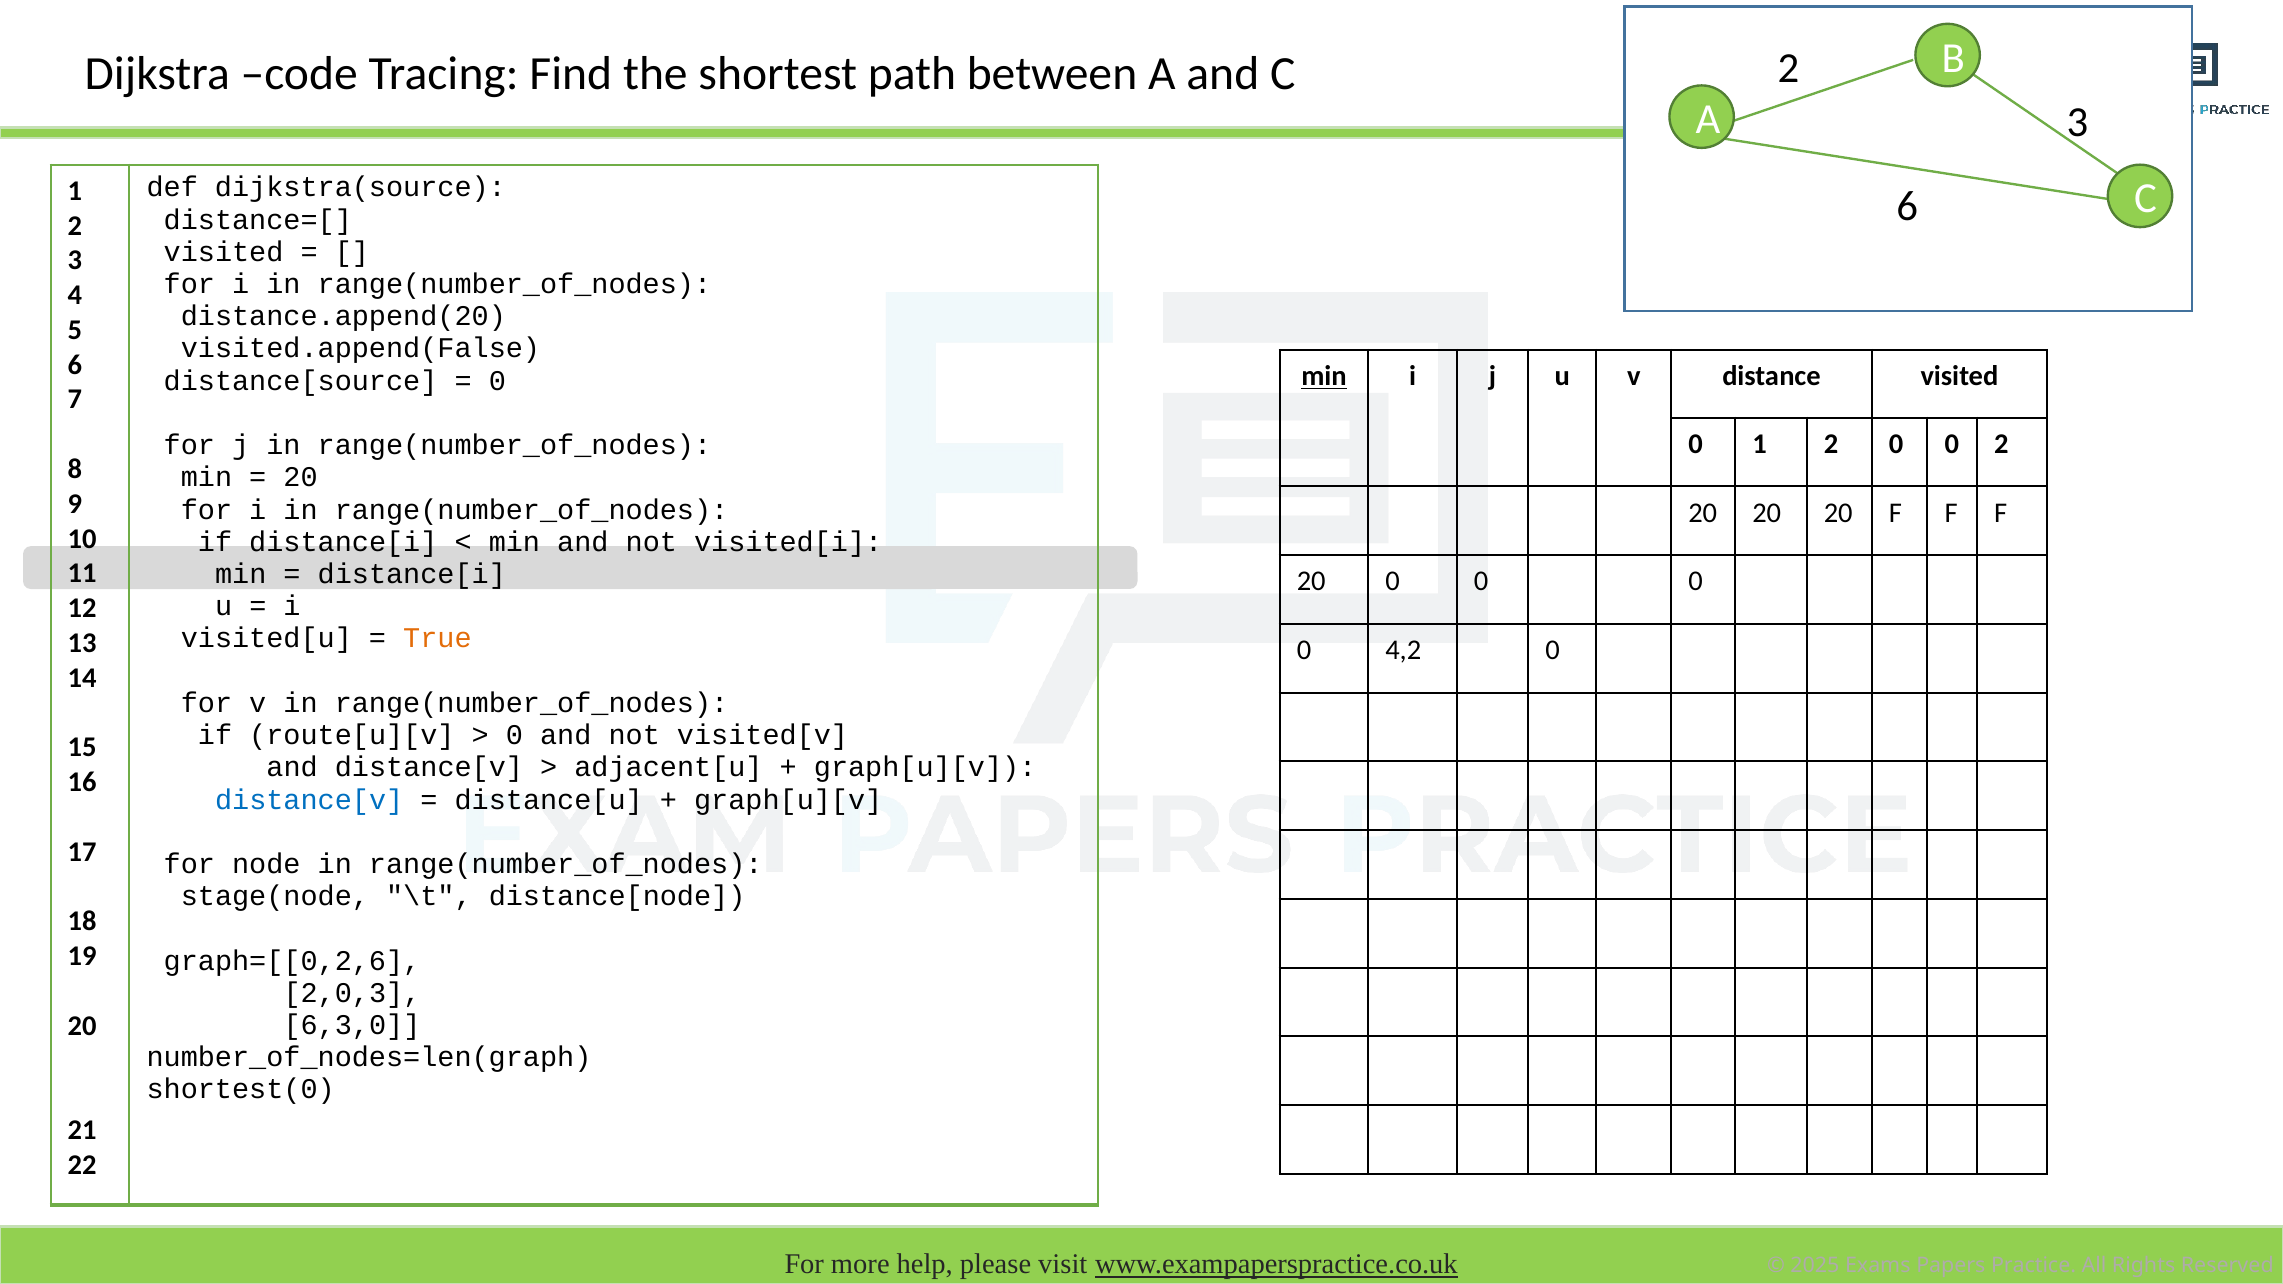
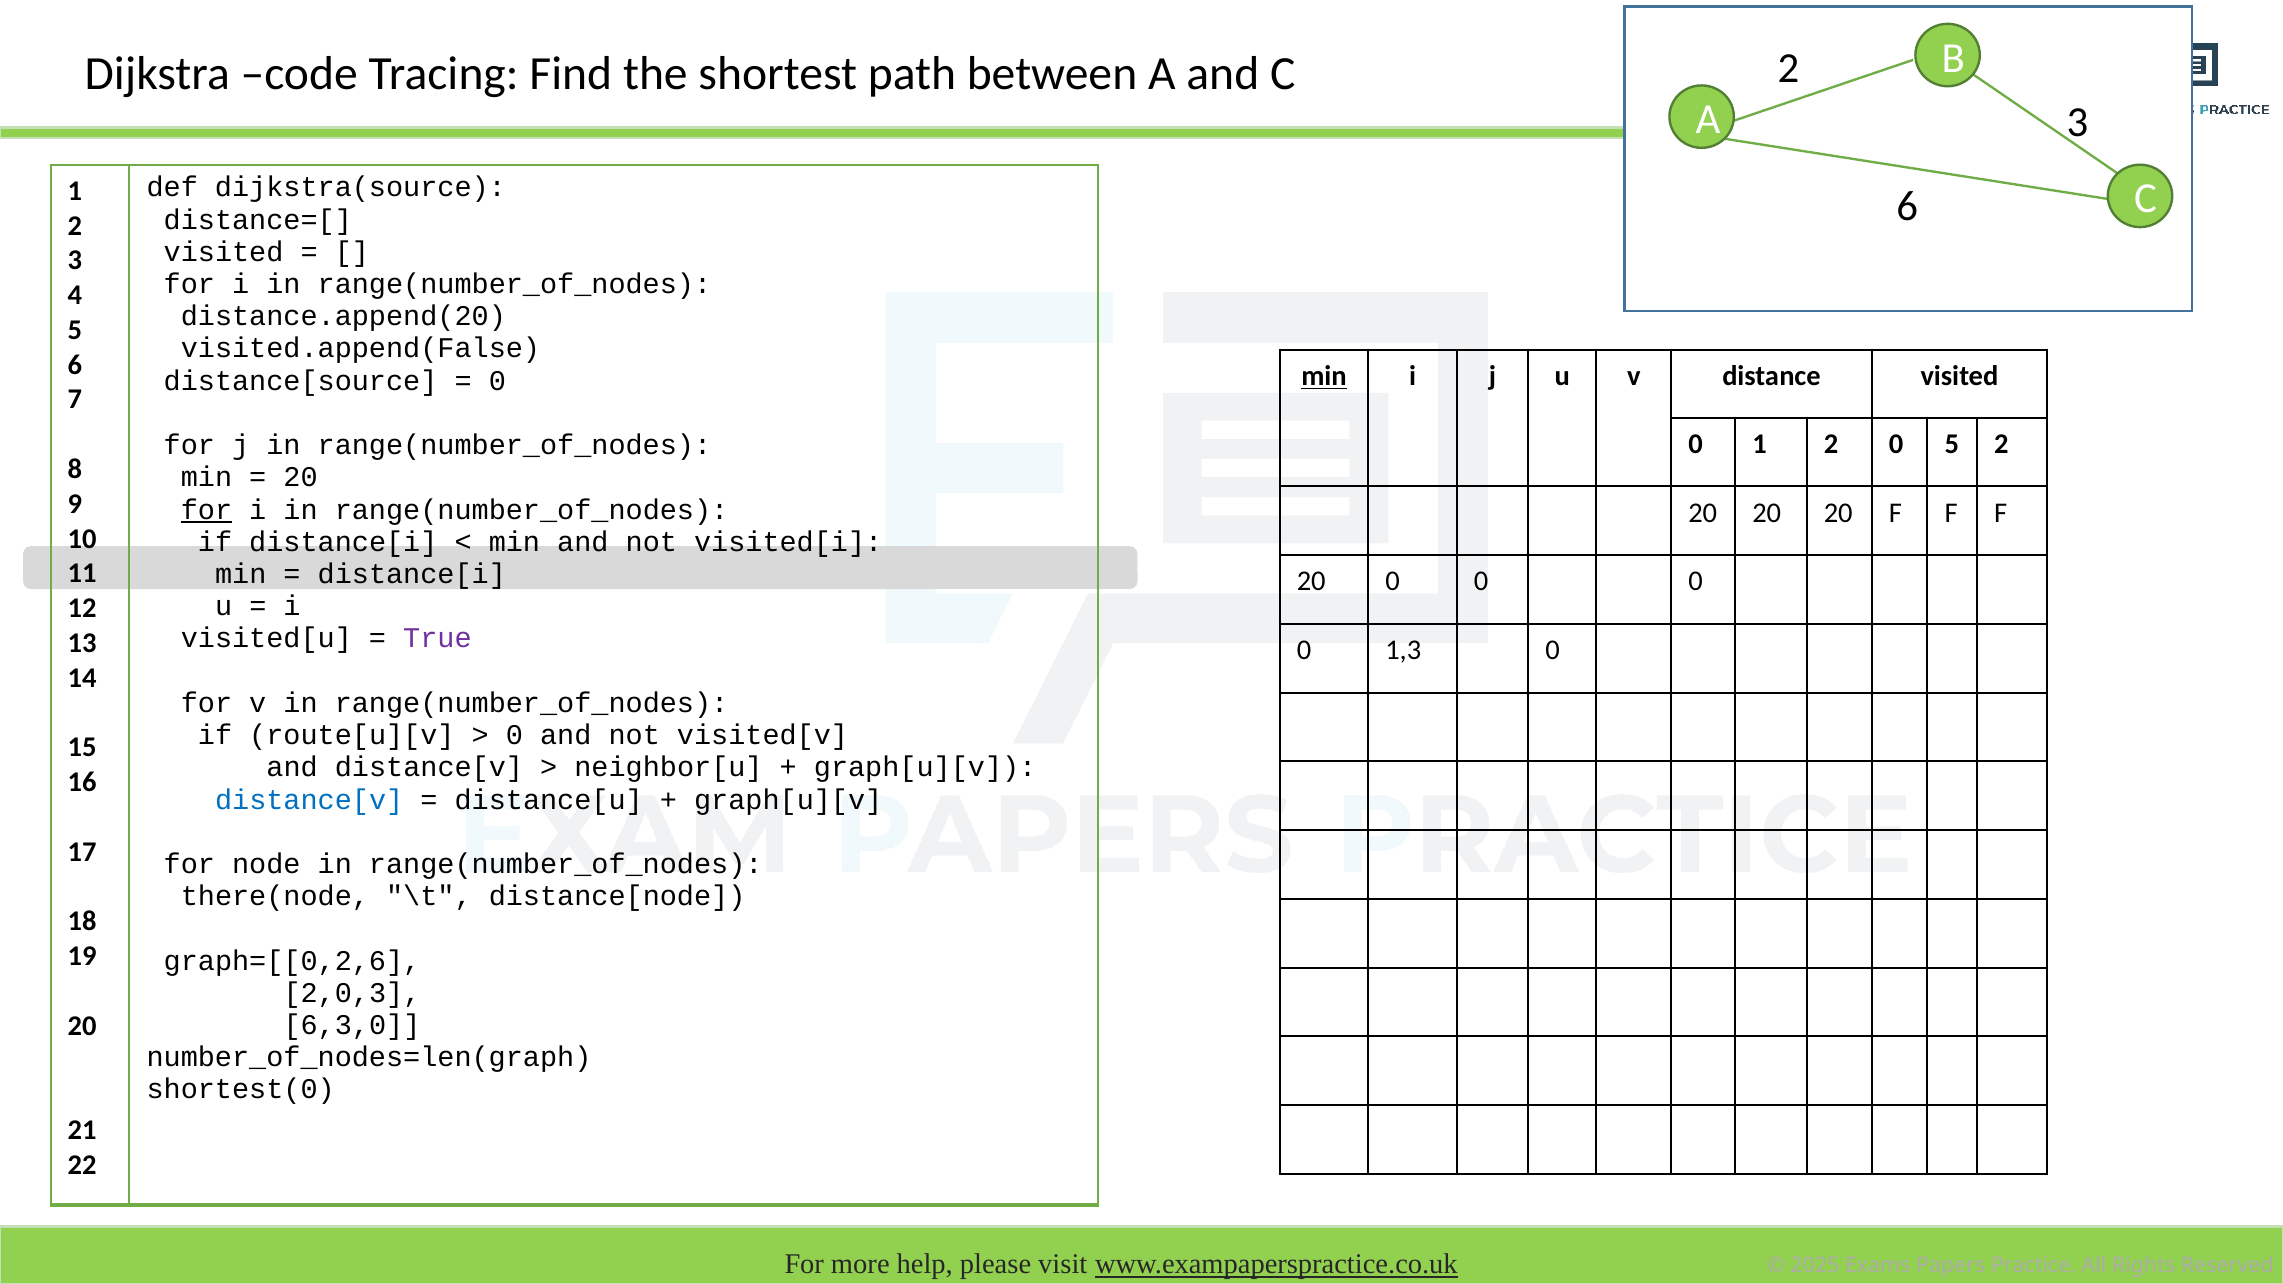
2 0 0: 0 -> 5
for at (206, 510) underline: none -> present
True colour: orange -> purple
4,2: 4,2 -> 1,3
adjacent[u: adjacent[u -> neighbor[u
stage(node: stage(node -> there(node
